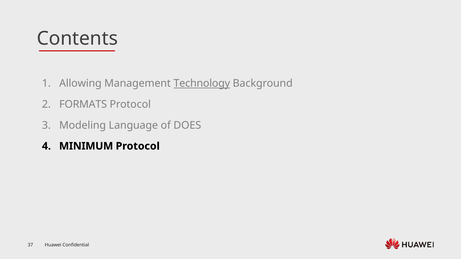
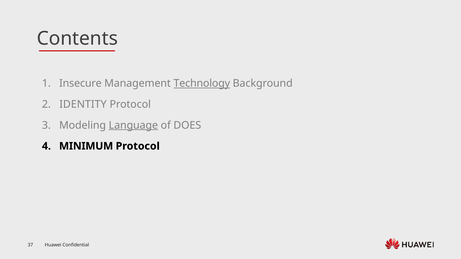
Allowing: Allowing -> Insecure
FORMATS: FORMATS -> IDENTITY
Language underline: none -> present
